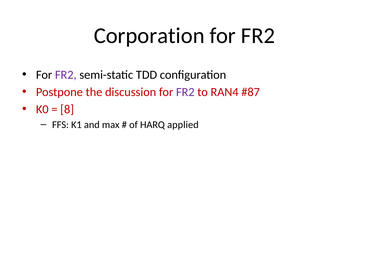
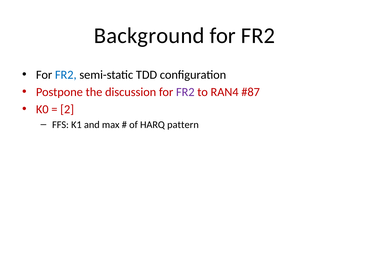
Corporation: Corporation -> Background
FR2 at (66, 75) colour: purple -> blue
8: 8 -> 2
applied: applied -> pattern
